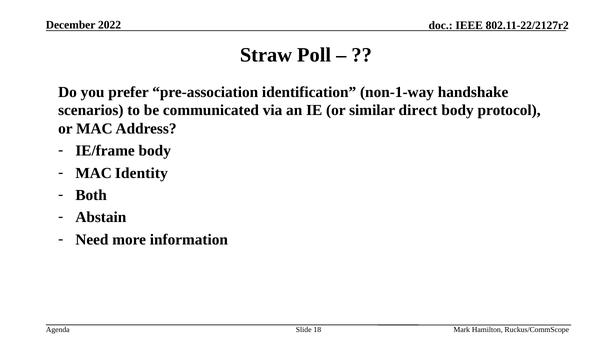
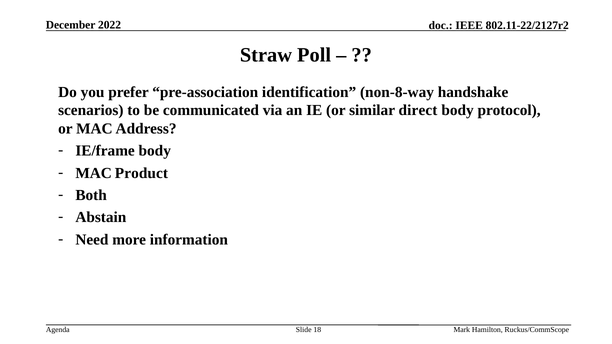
non-1-way: non-1-way -> non-8-way
Identity: Identity -> Product
